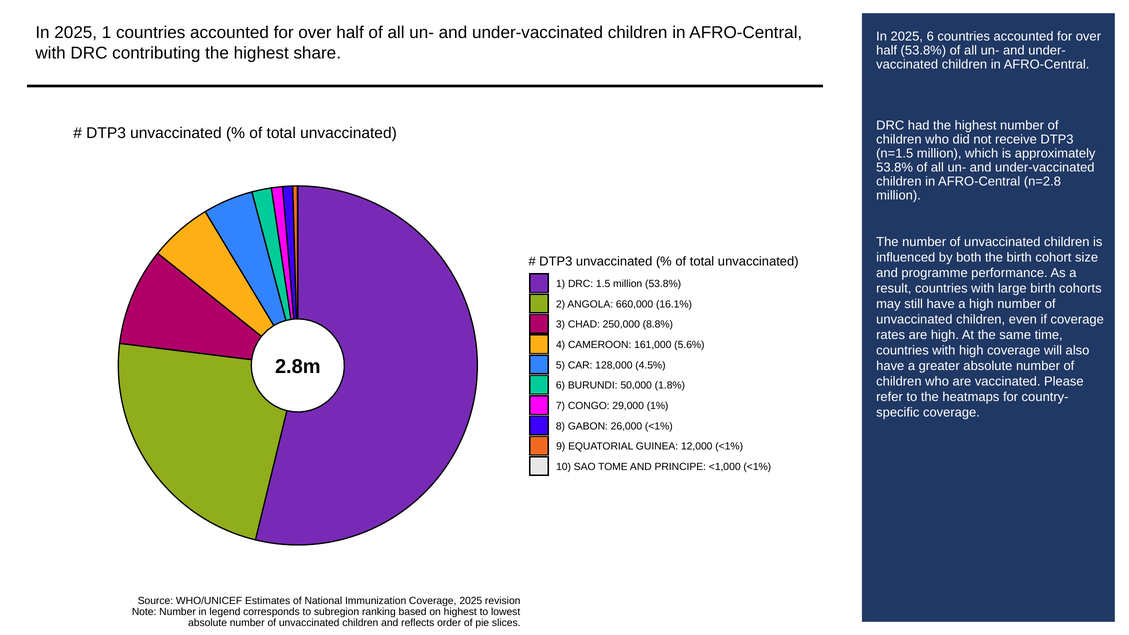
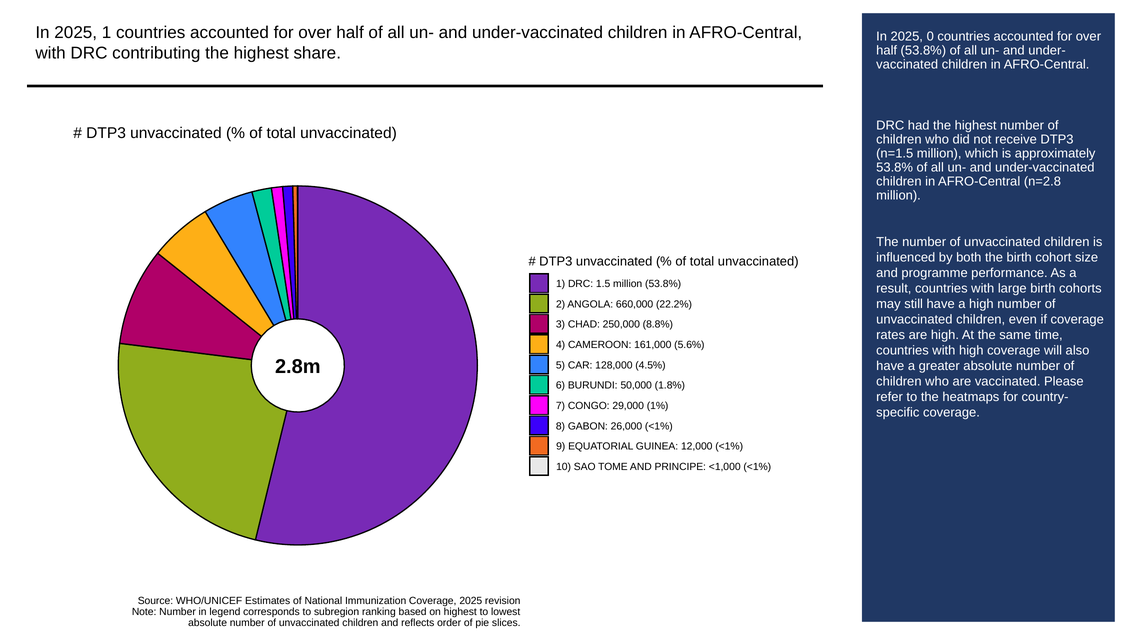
2025 6: 6 -> 0
16.1%: 16.1% -> 22.2%
